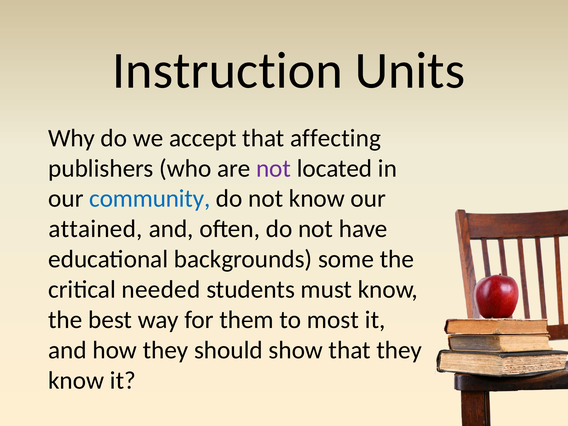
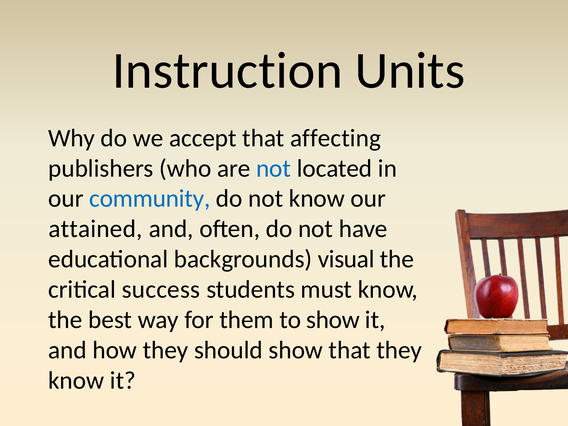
not at (274, 168) colour: purple -> blue
some: some -> visual
needed: needed -> success
to most: most -> show
